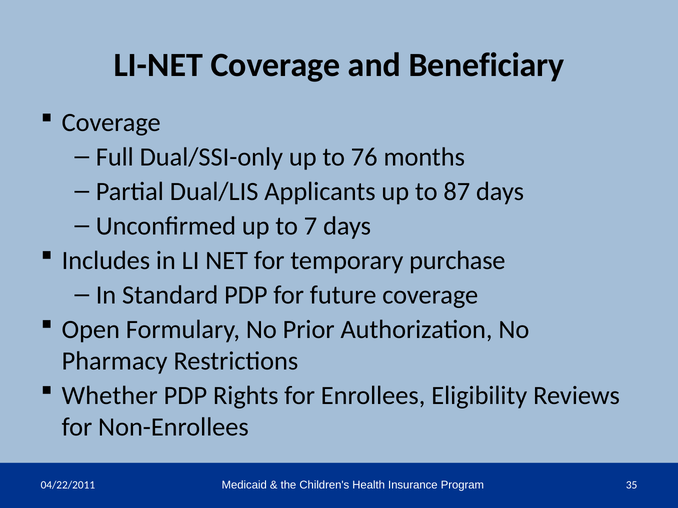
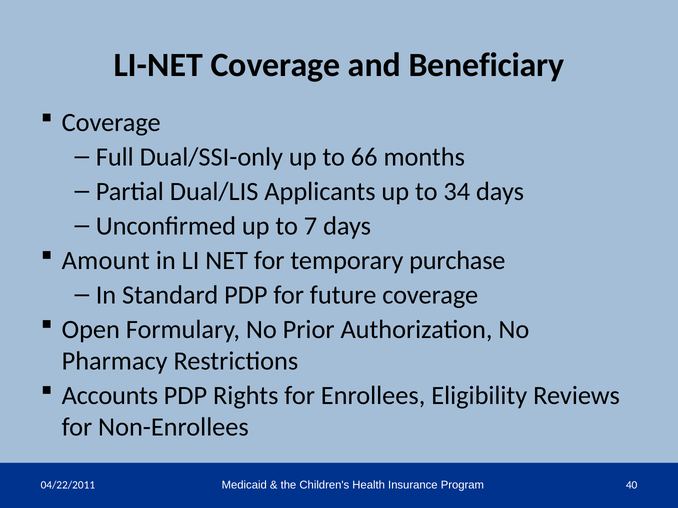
76: 76 -> 66
87: 87 -> 34
Includes: Includes -> Amount
Whether: Whether -> Accounts
35: 35 -> 40
